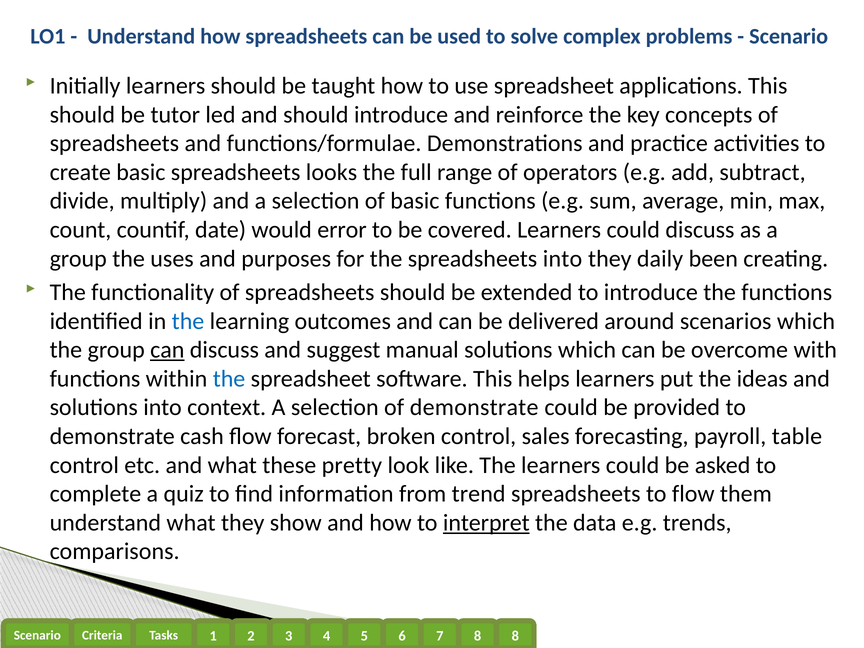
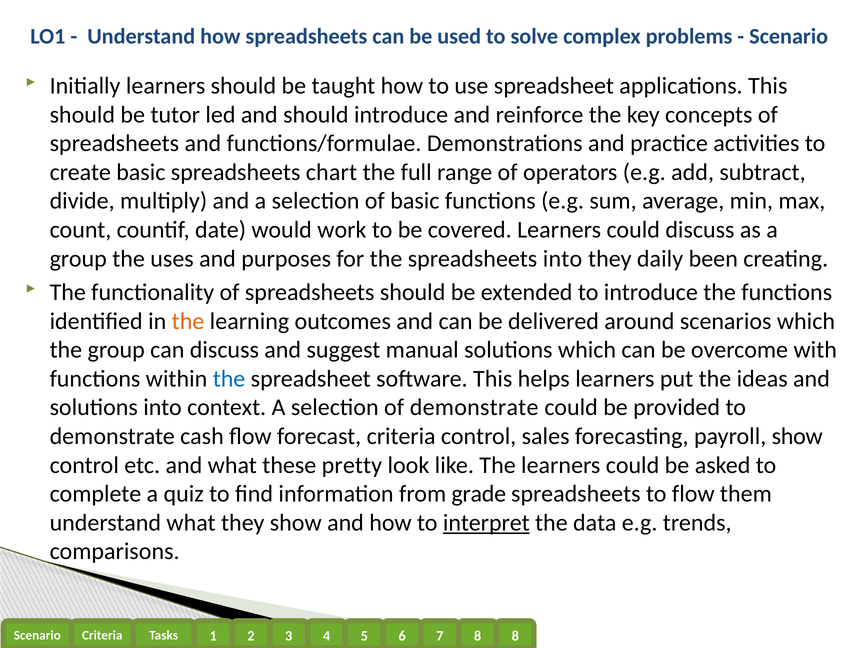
looks: looks -> chart
error: error -> work
the at (188, 321) colour: blue -> orange
can at (167, 350) underline: present -> none
forecast broken: broken -> criteria
payroll table: table -> show
trend: trend -> grade
